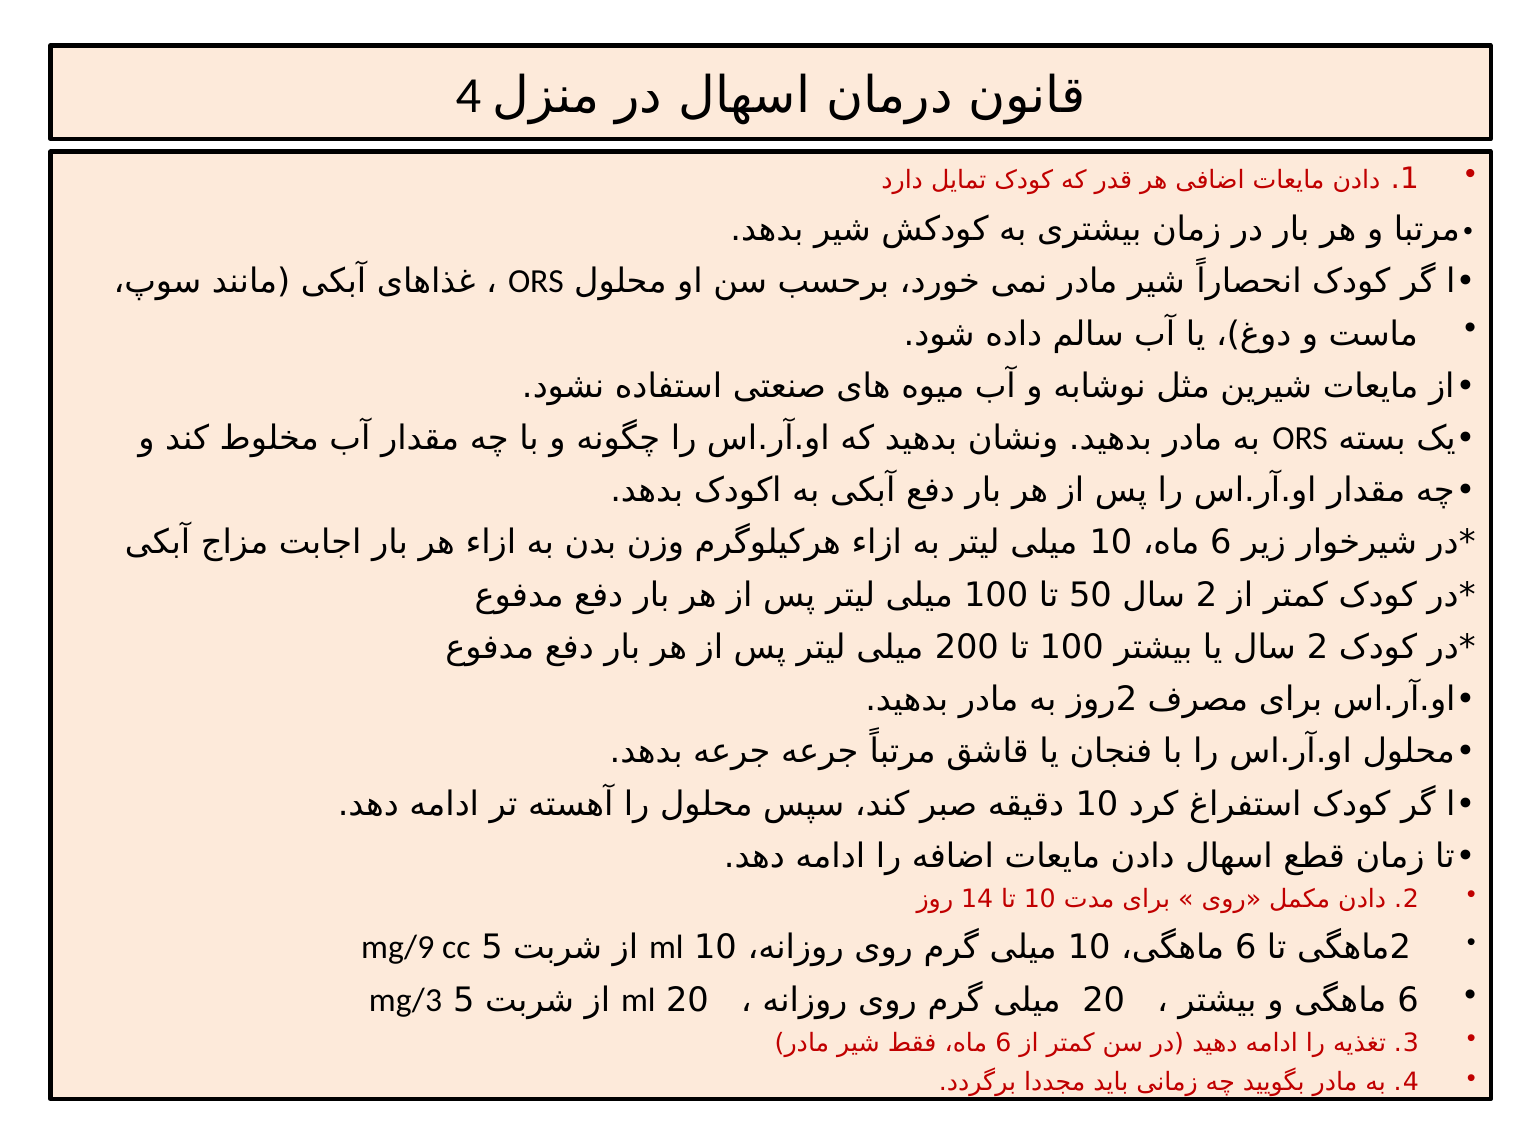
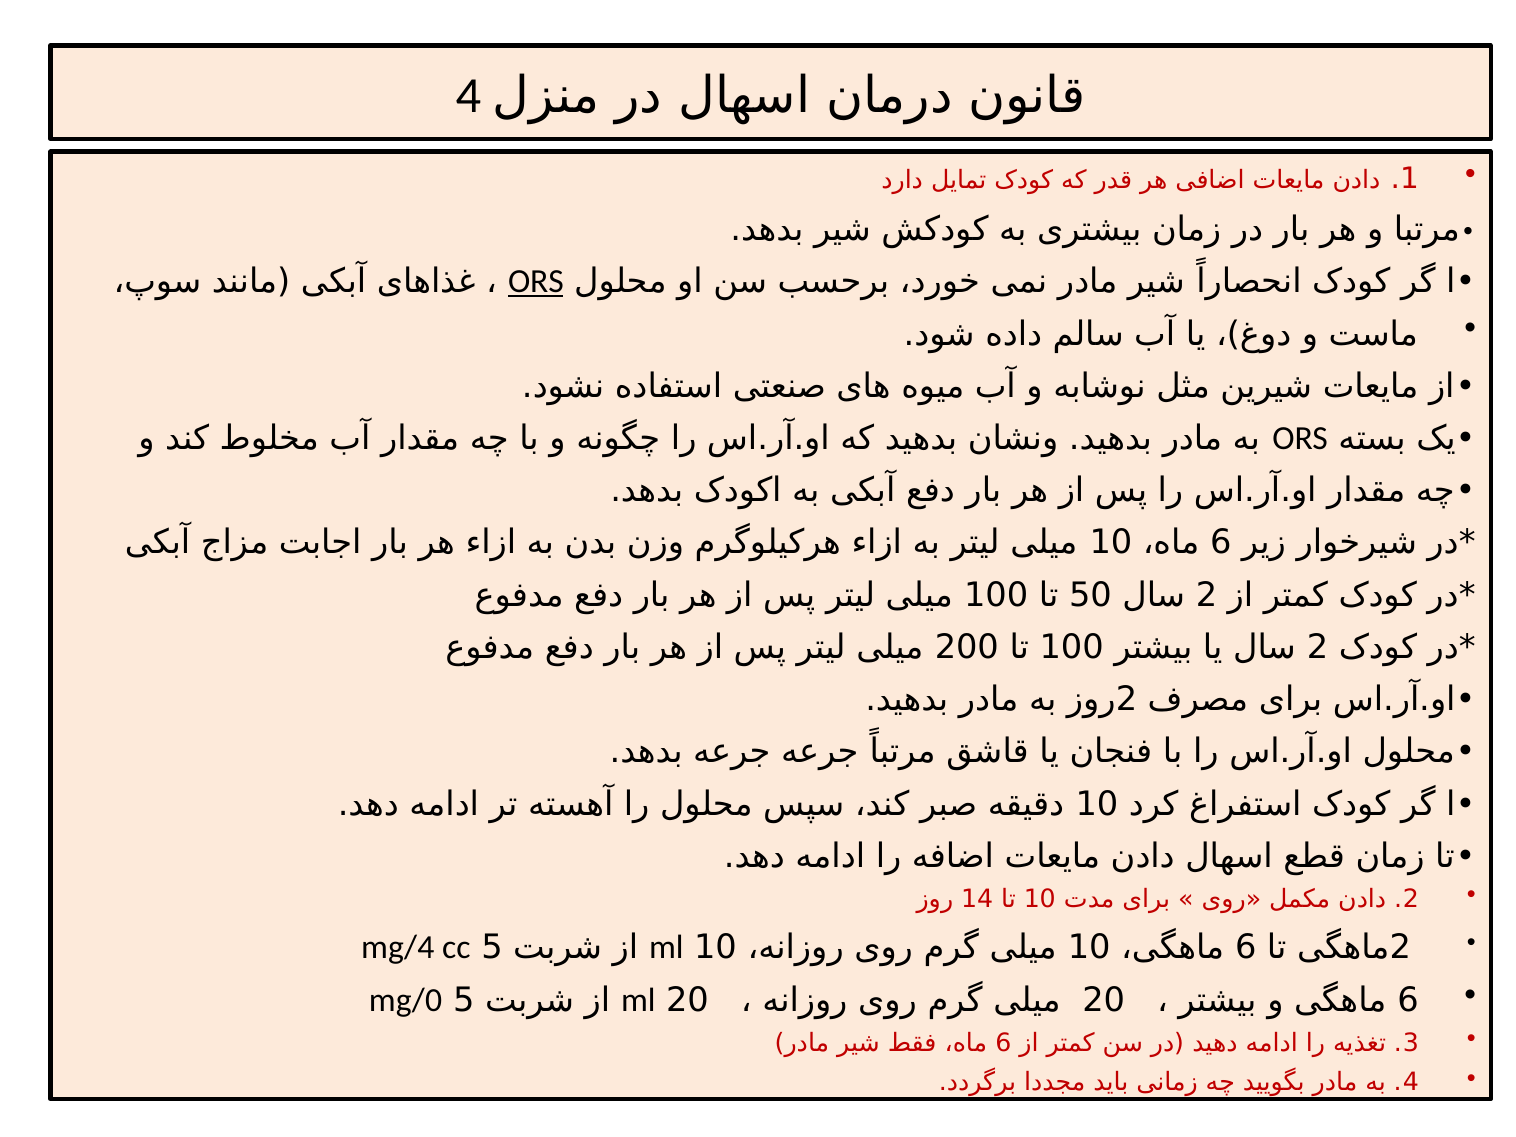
ORS at (536, 282) underline: none -> present
mg/9: mg/9 -> mg/4
mg/3: mg/3 -> mg/0
